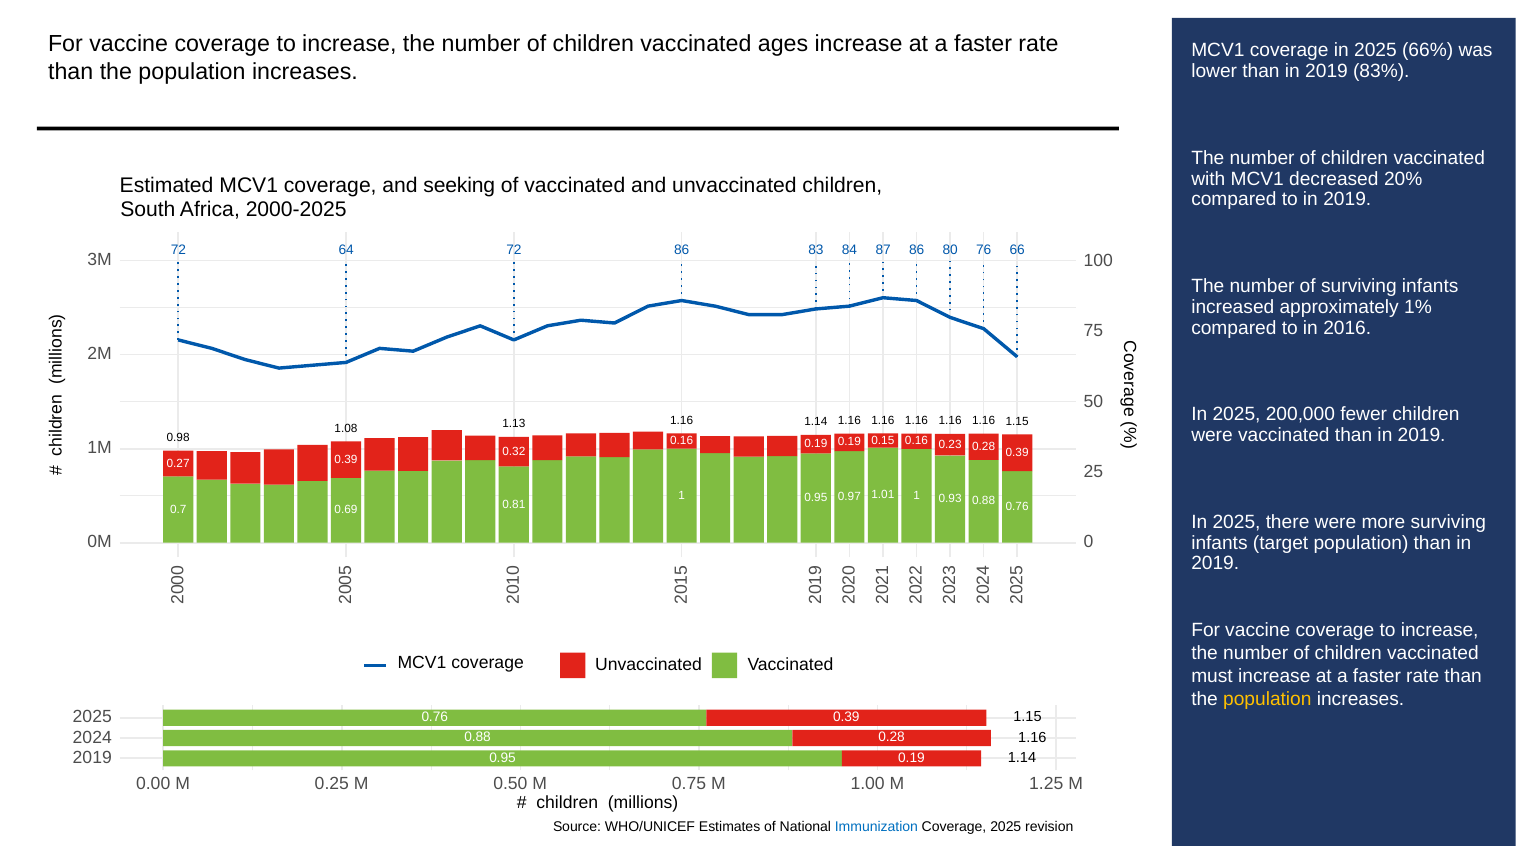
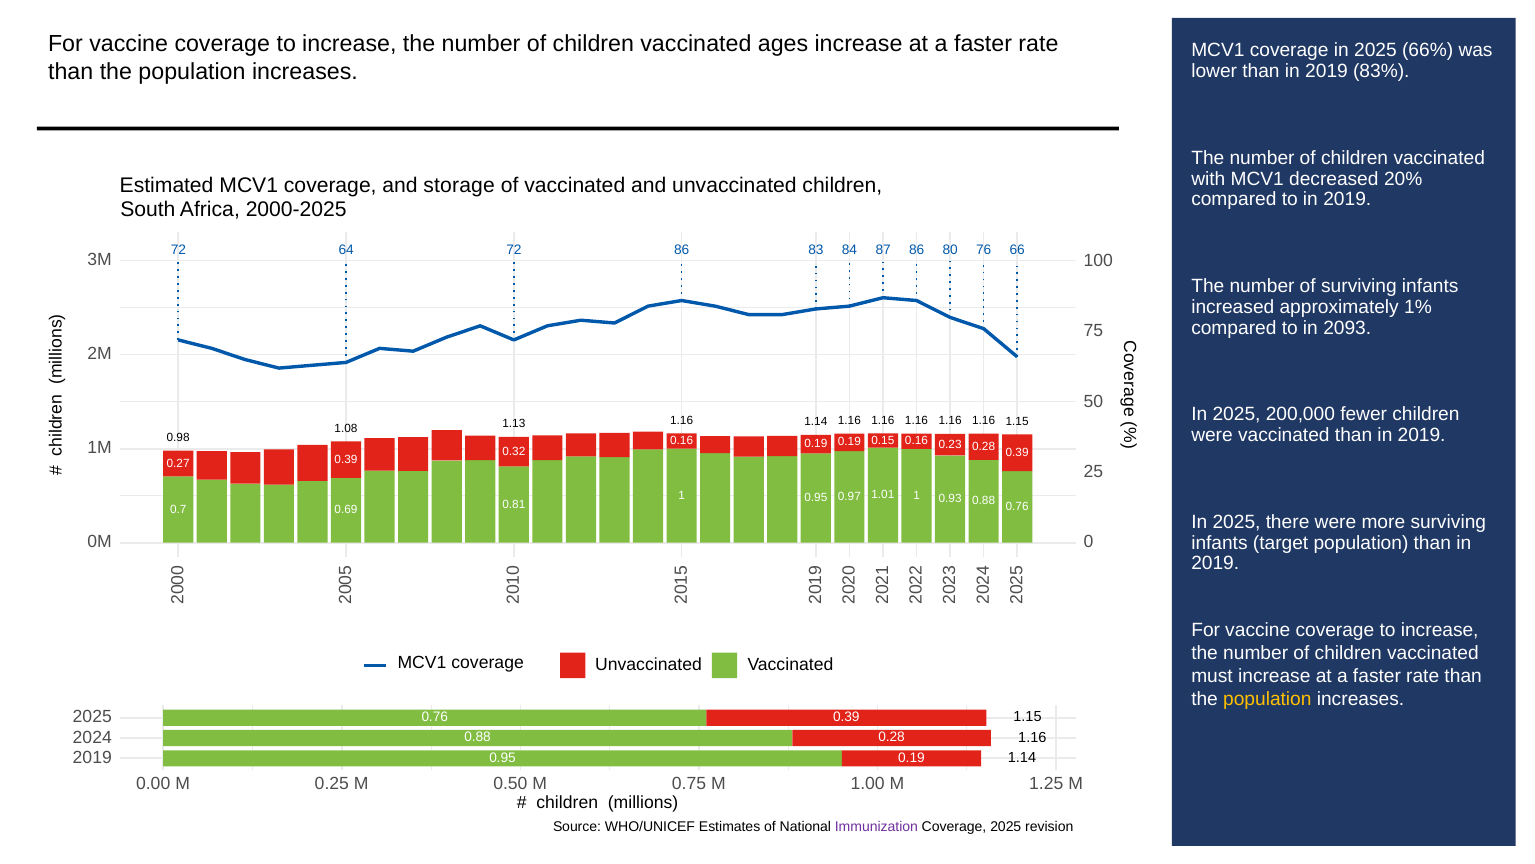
seeking: seeking -> storage
2016: 2016 -> 2093
Immunization colour: blue -> purple
